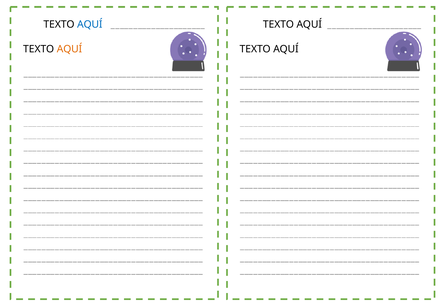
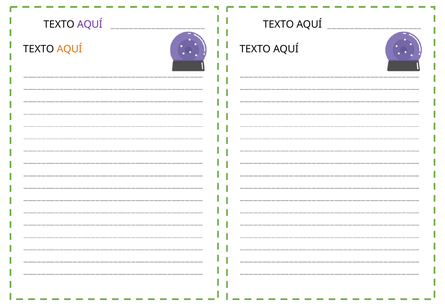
AQUÍ at (90, 25) colour: blue -> purple
